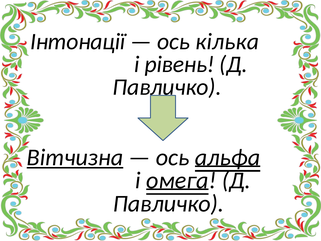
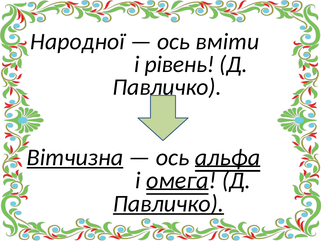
Інтонації: Інтонації -> Народної
кілька: кілька -> вміти
Павличко at (169, 203) underline: none -> present
